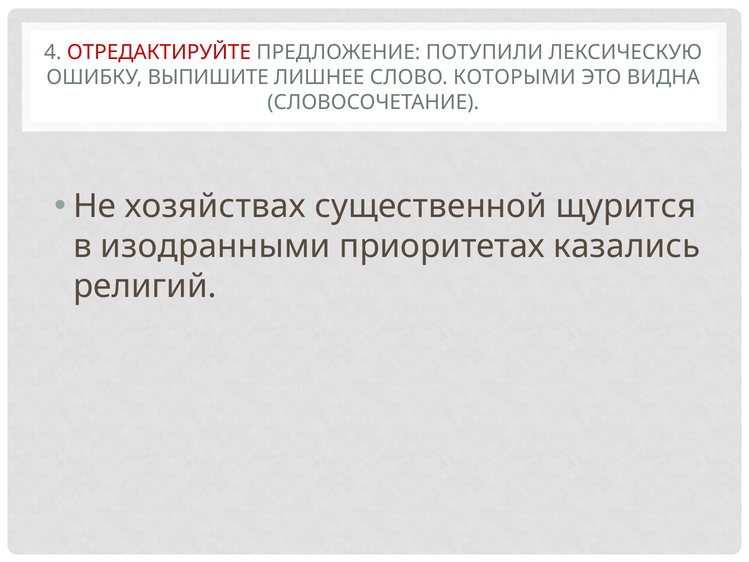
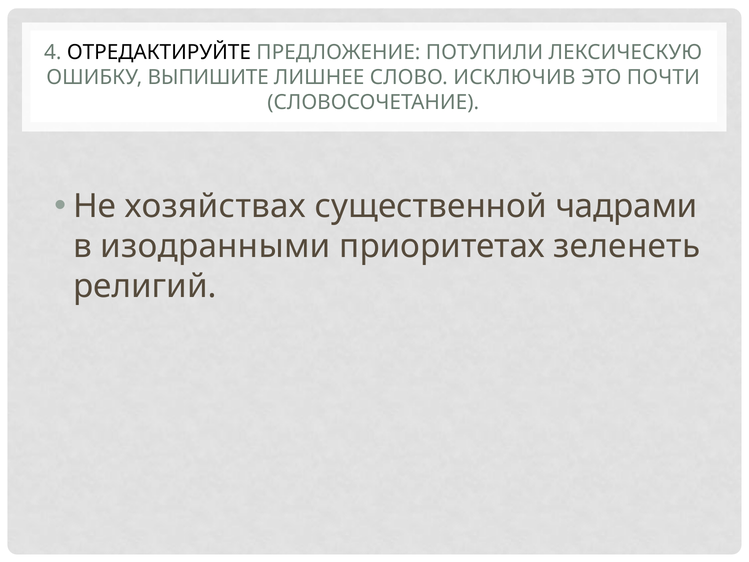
ОТРЕДАКТИРУЙТЕ colour: red -> black
КОТОРЫМИ: КОТОРЫМИ -> ИСКЛЮЧИВ
ВИДНА: ВИДНА -> ПОЧТИ
щурится: щурится -> чадрами
казались: казались -> зеленеть
